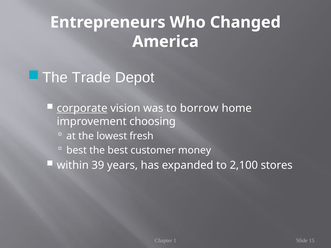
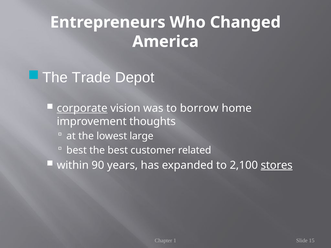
choosing: choosing -> thoughts
fresh: fresh -> large
money: money -> related
39: 39 -> 90
stores underline: none -> present
